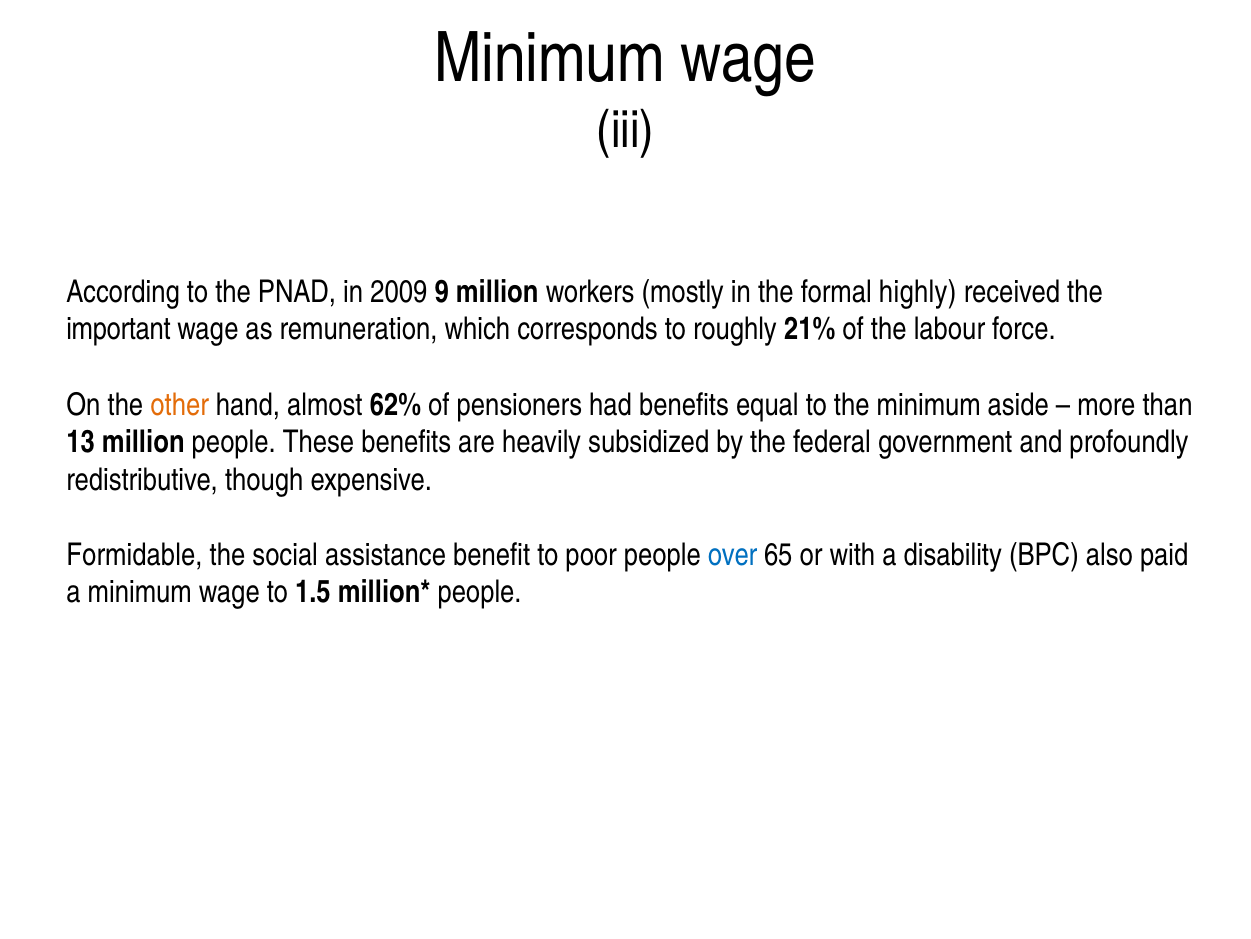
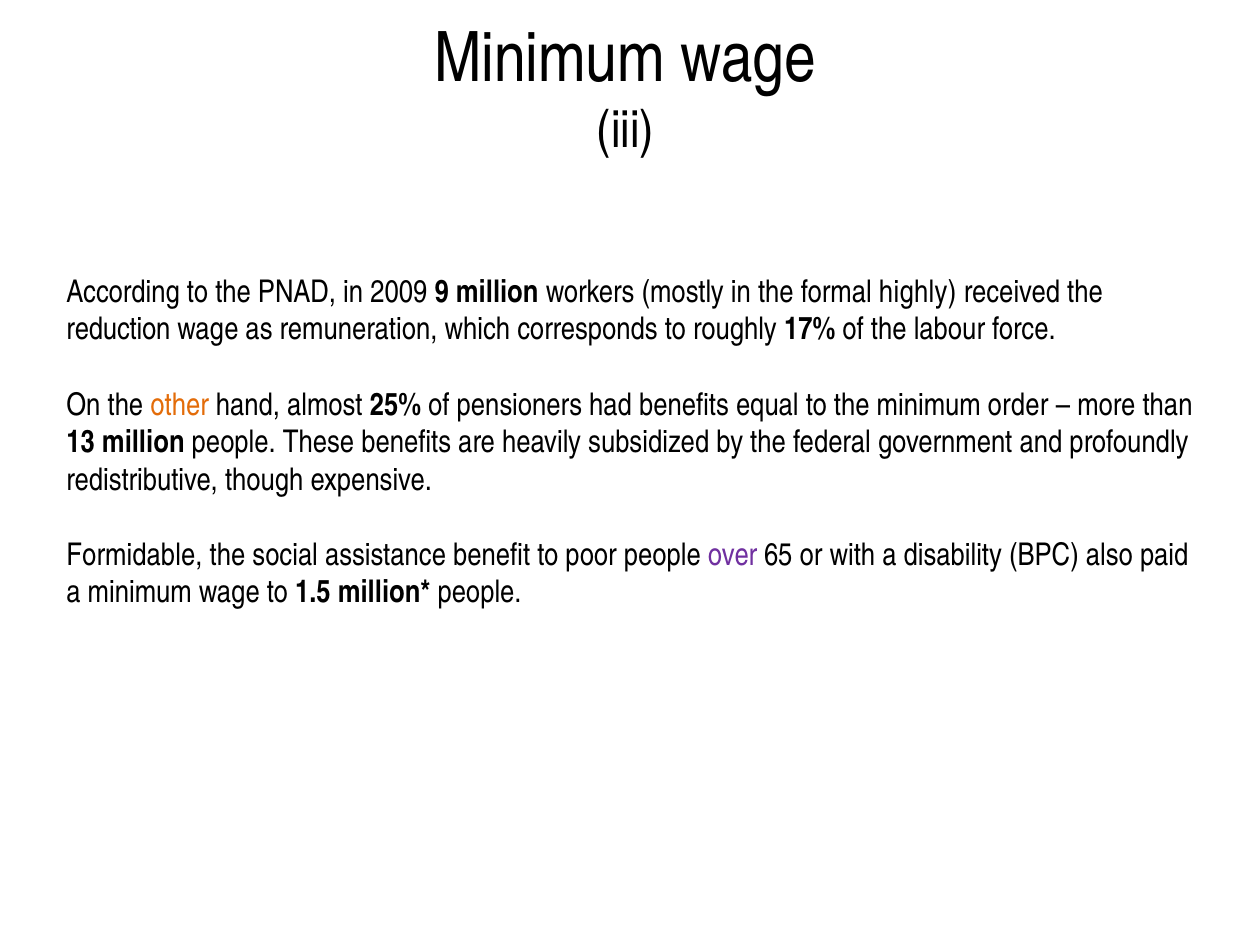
important: important -> reduction
21%: 21% -> 17%
62%: 62% -> 25%
aside: aside -> order
over colour: blue -> purple
